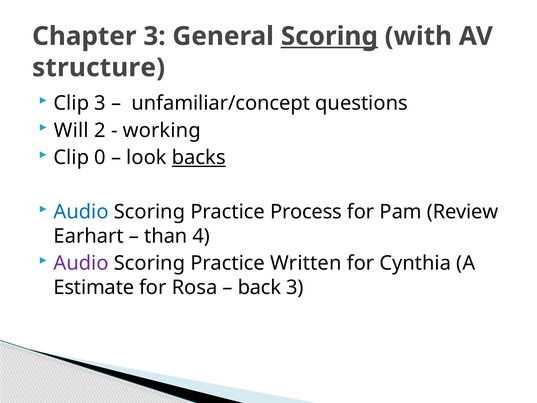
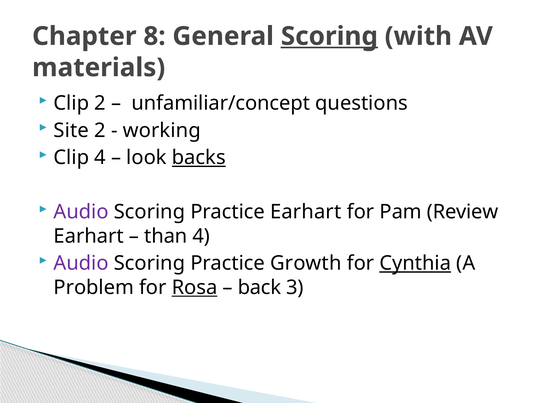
Chapter 3: 3 -> 8
structure: structure -> materials
Clip 3: 3 -> 2
Will: Will -> Site
Clip 0: 0 -> 4
Audio at (81, 212) colour: blue -> purple
Practice Process: Process -> Earhart
Written: Written -> Growth
Cynthia underline: none -> present
Estimate: Estimate -> Problem
Rosa underline: none -> present
